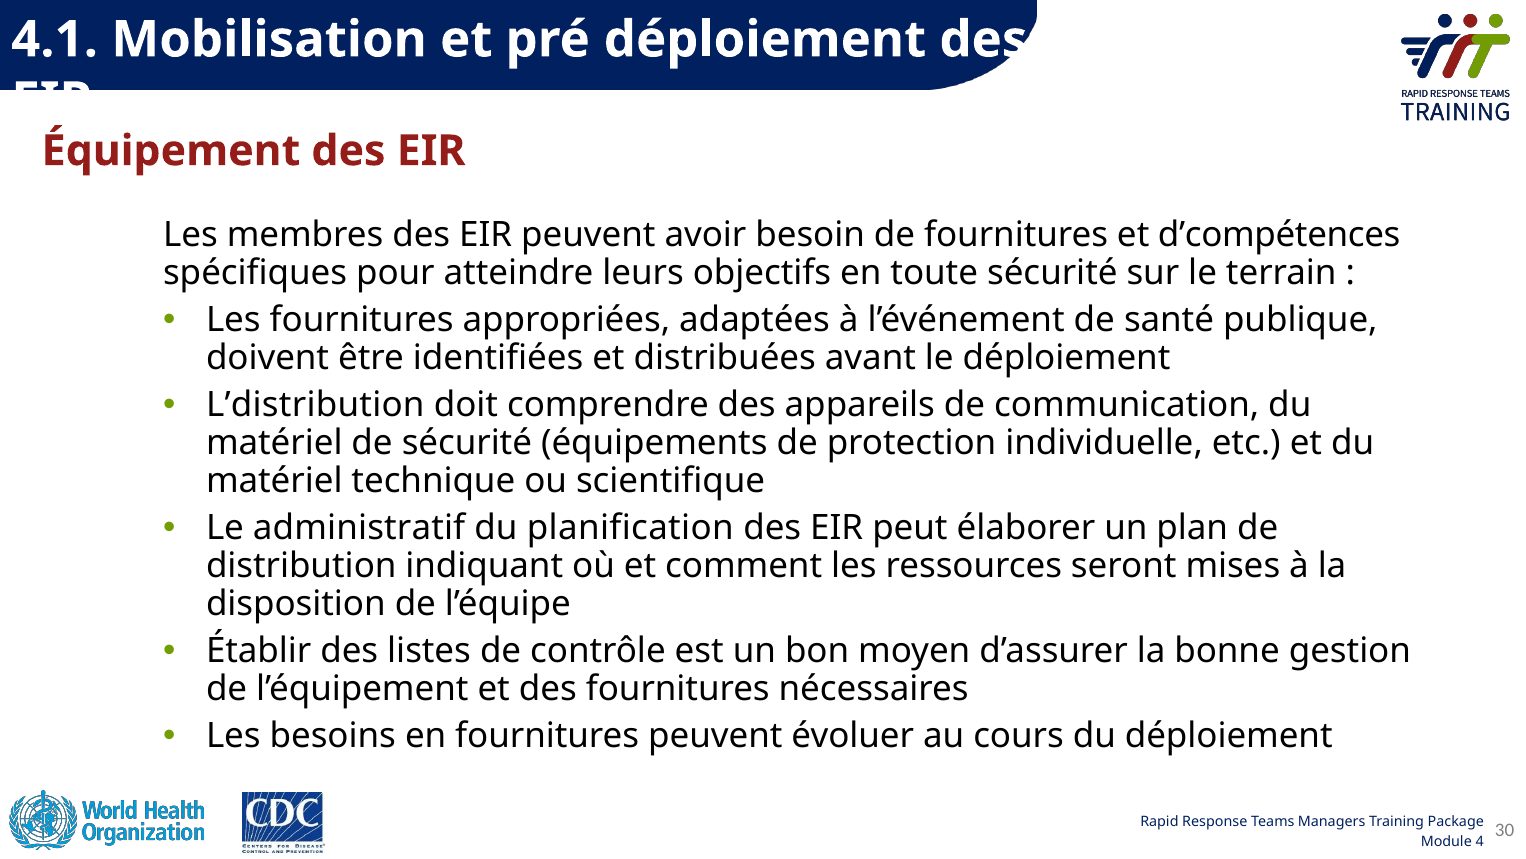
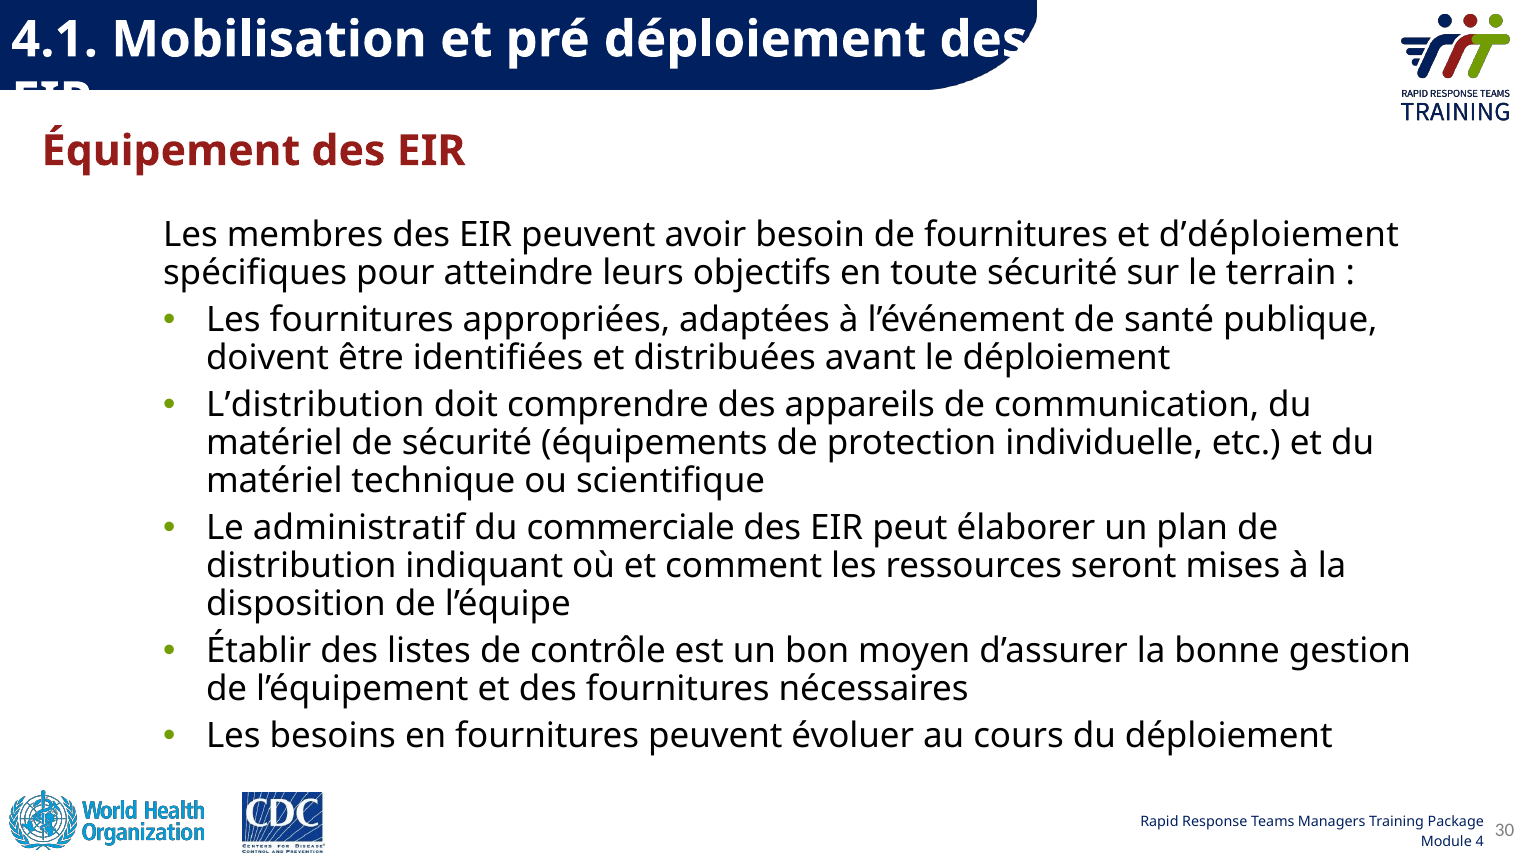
d’compétences: d’compétences -> d’déploiement
planification: planification -> commerciale
